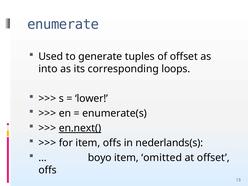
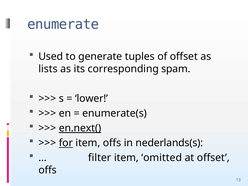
into: into -> lists
loops: loops -> spam
for underline: none -> present
boyo: boyo -> filter
